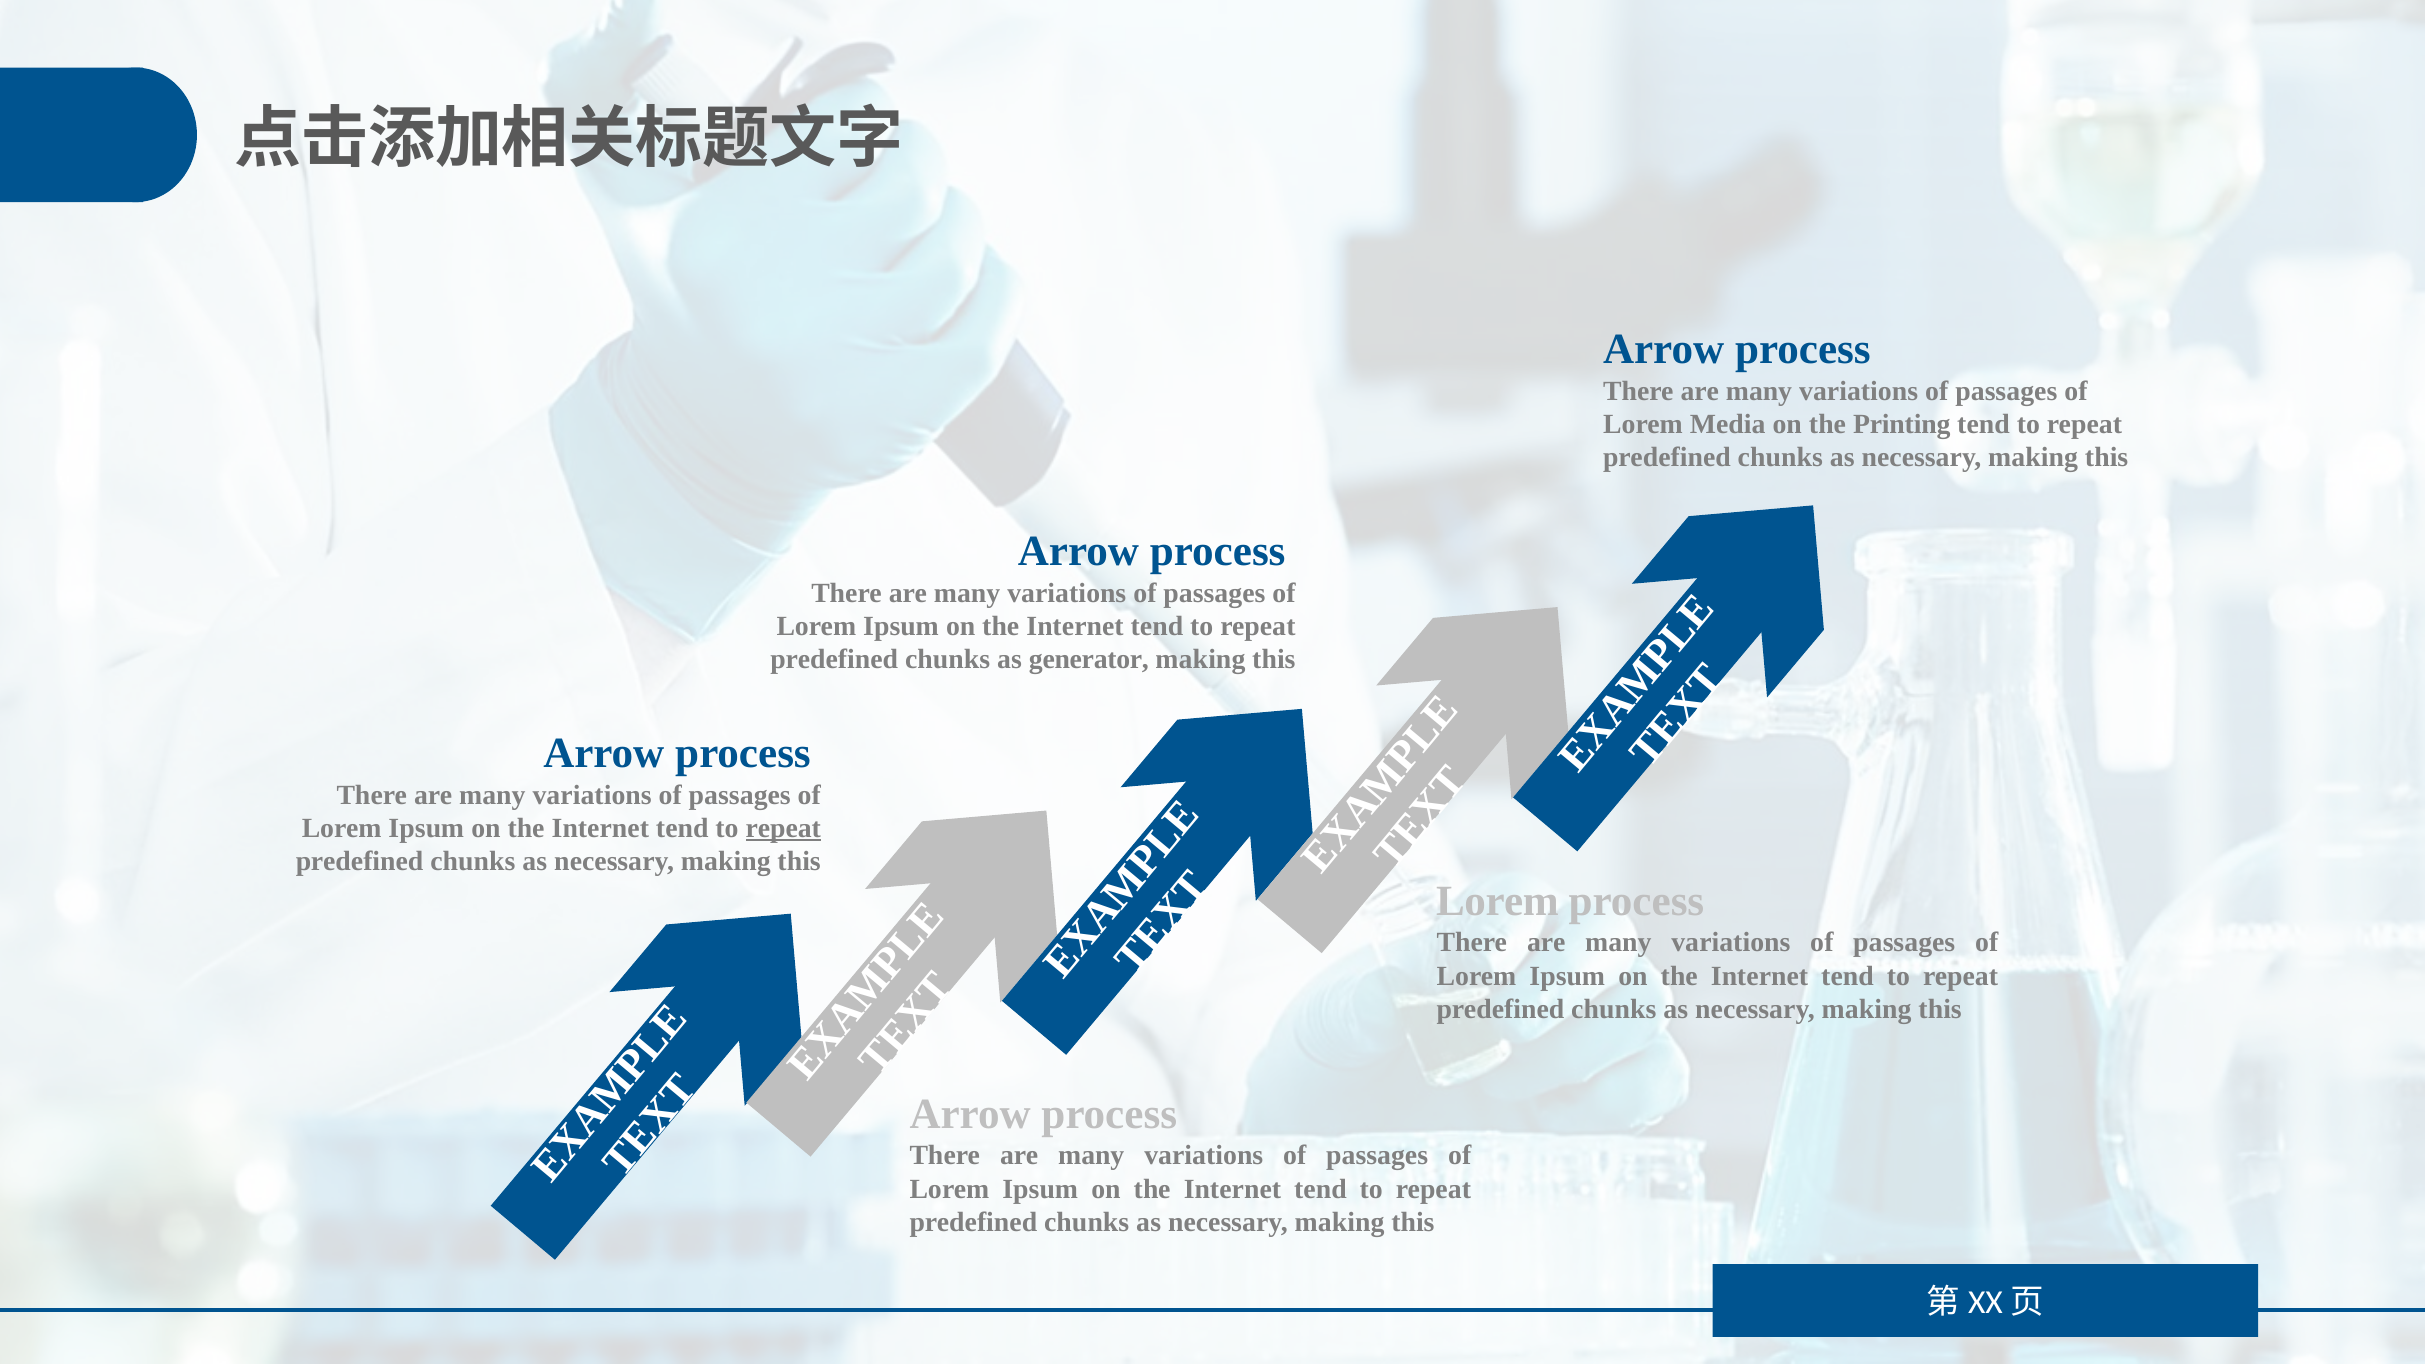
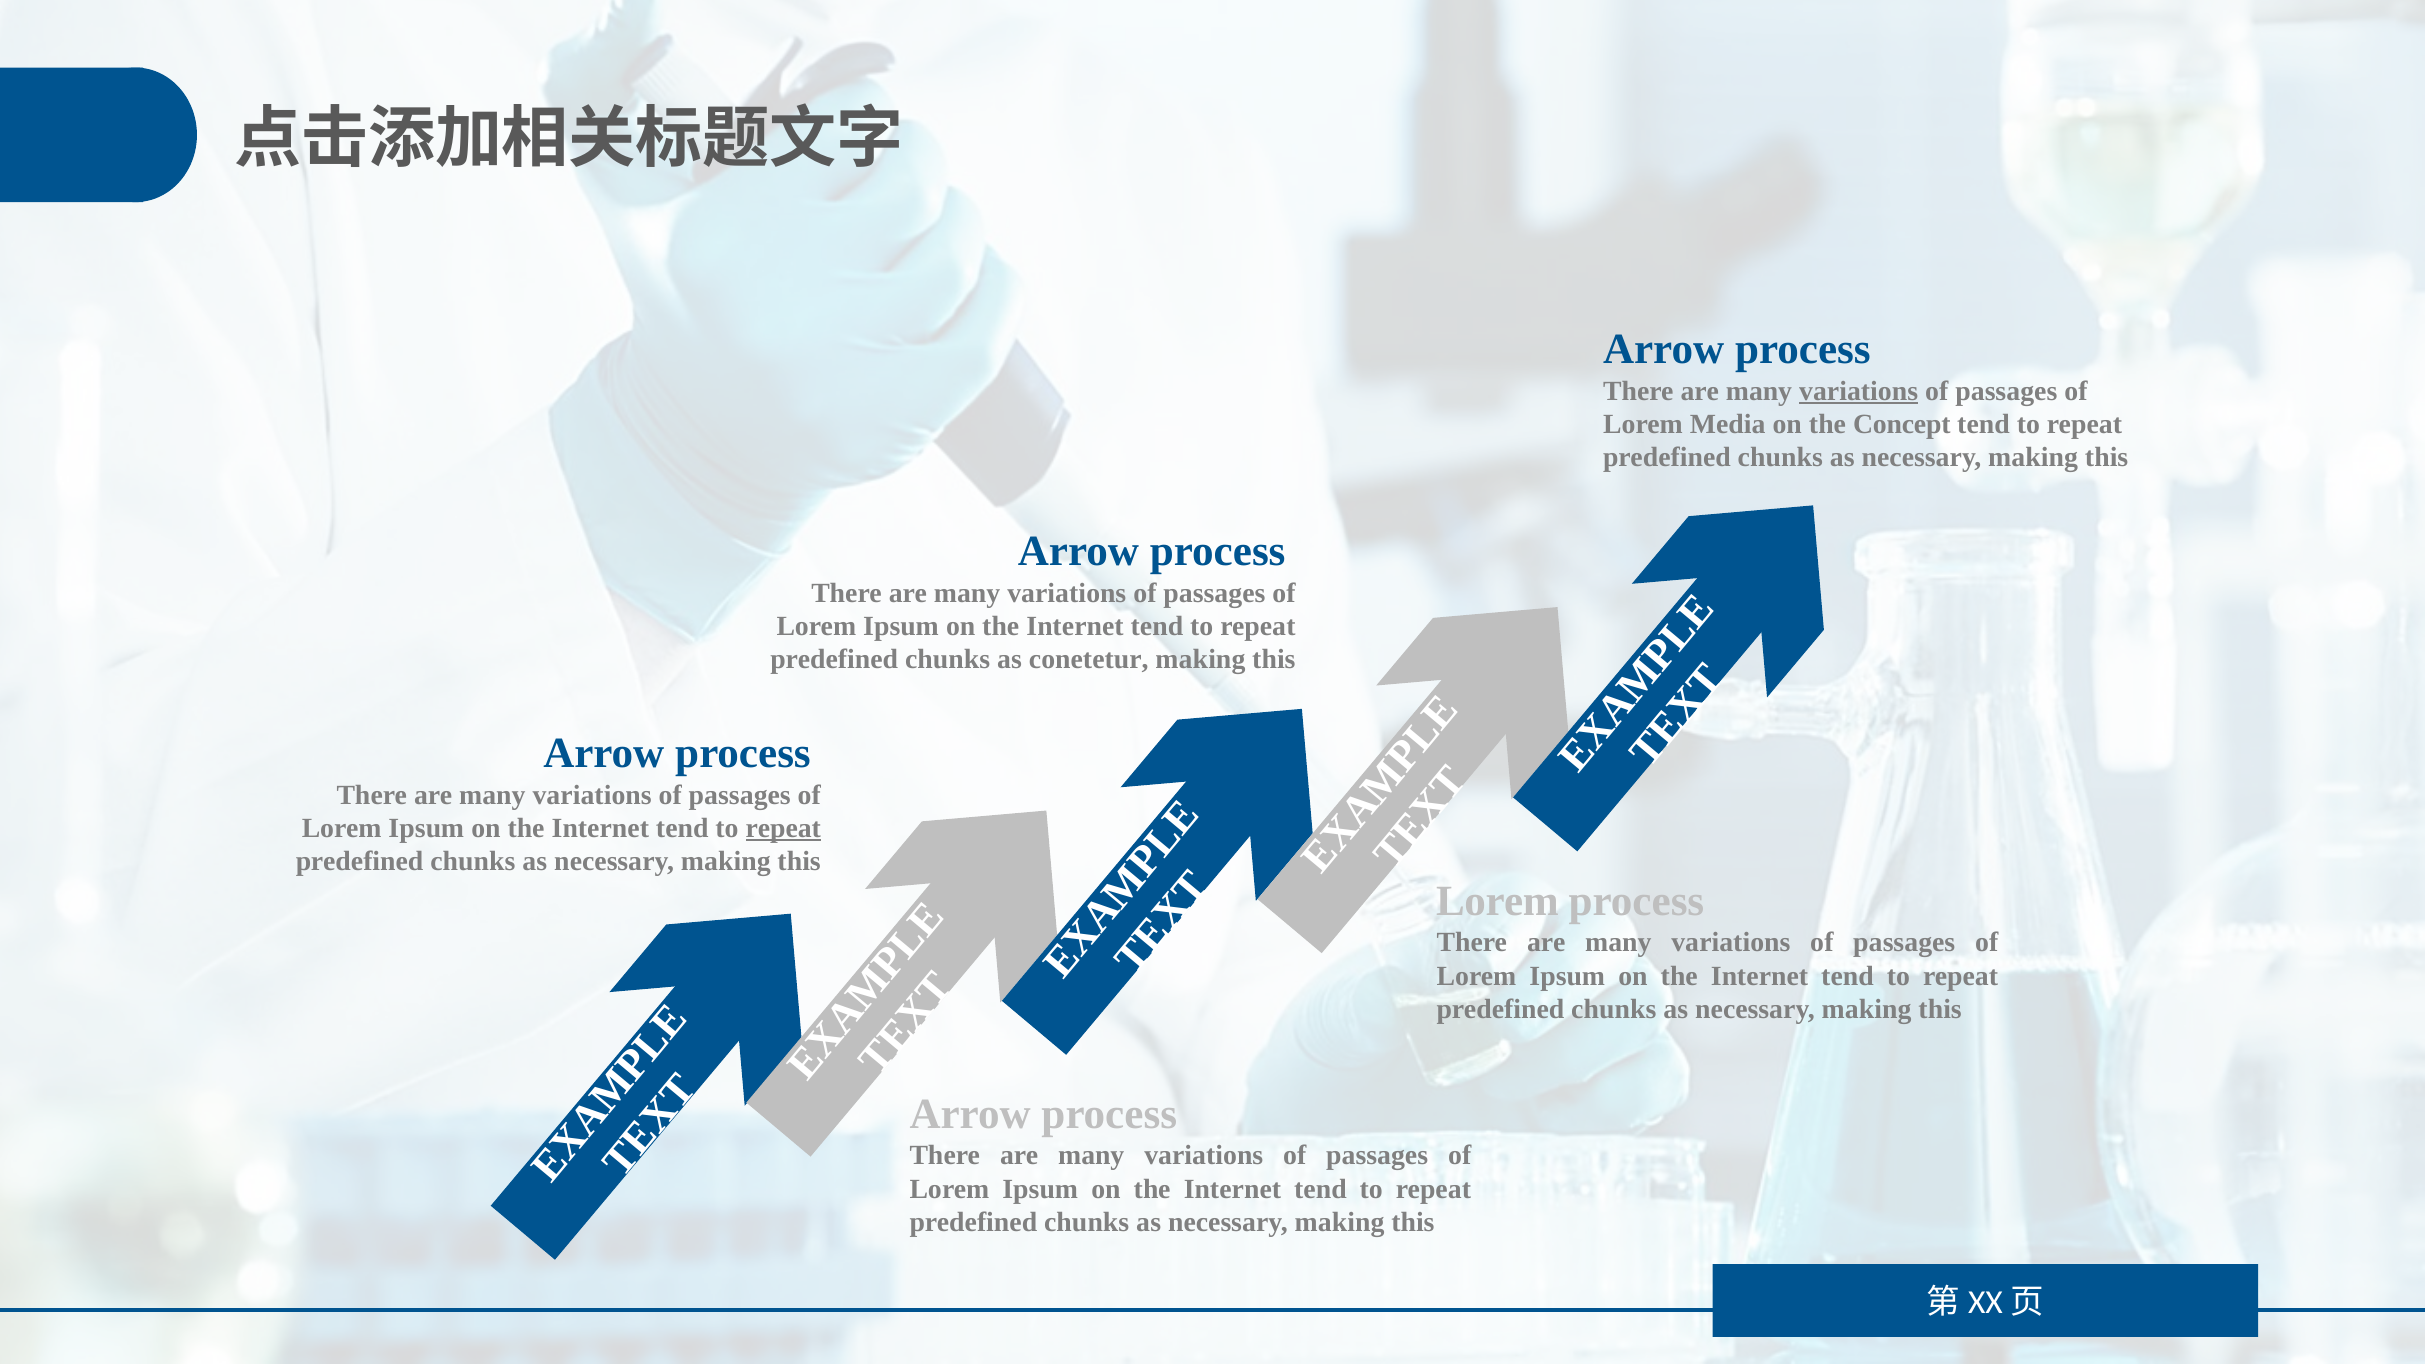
variations at (1859, 391) underline: none -> present
Printing: Printing -> Concept
generator: generator -> conetetur
